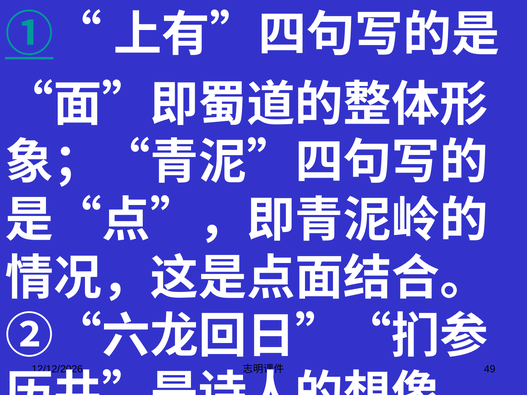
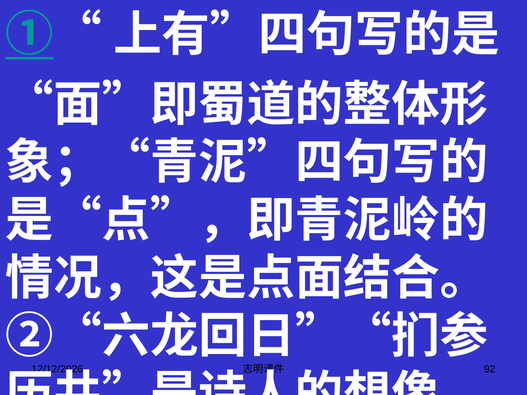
49: 49 -> 92
